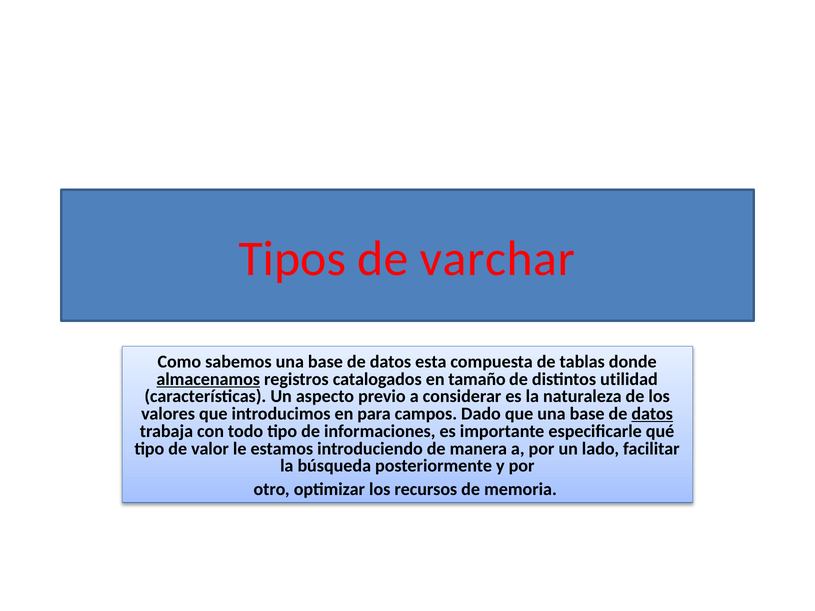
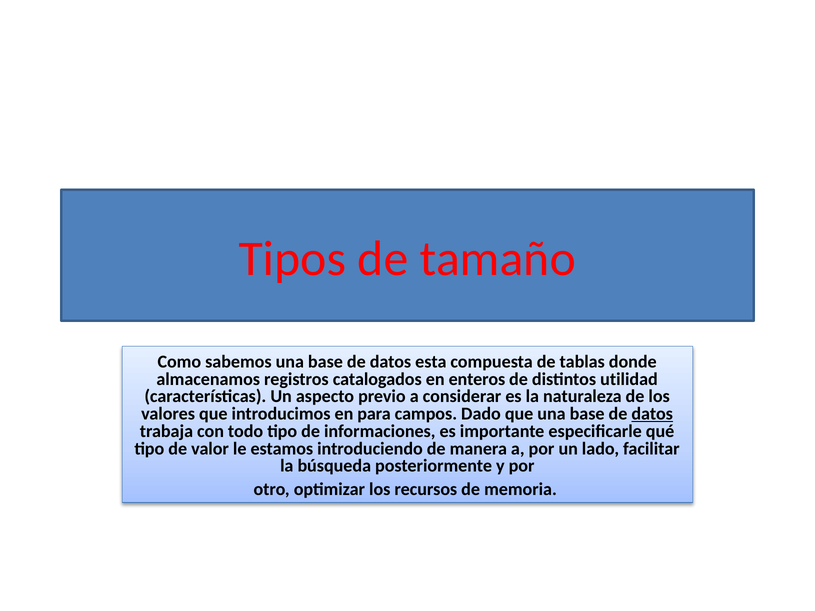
varchar: varchar -> tamaño
almacenamos underline: present -> none
tamaño: tamaño -> enteros
